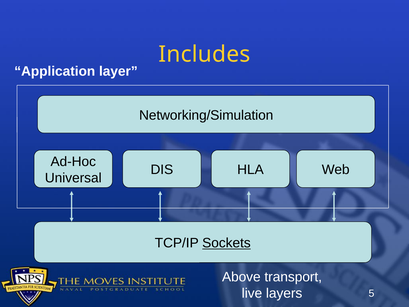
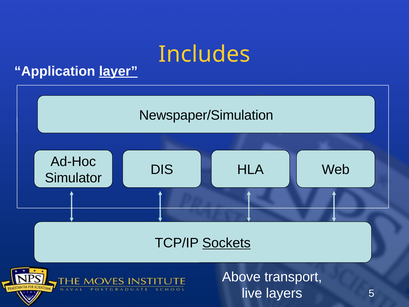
layer underline: none -> present
Networking/Simulation: Networking/Simulation -> Newspaper/Simulation
Universal: Universal -> Simulator
